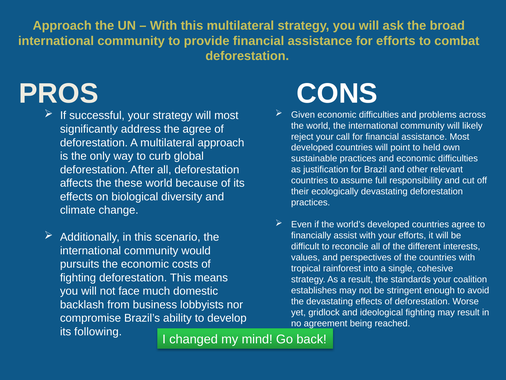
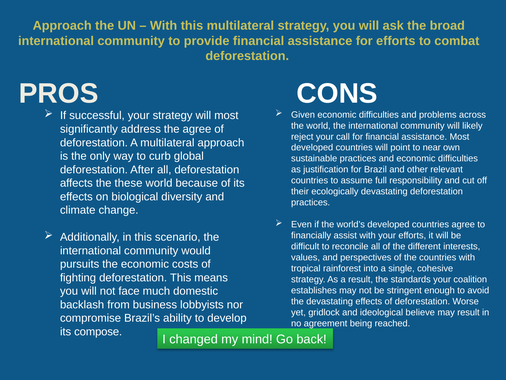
held: held -> near
ideological fighting: fighting -> believe
following: following -> compose
